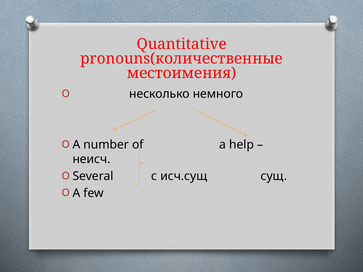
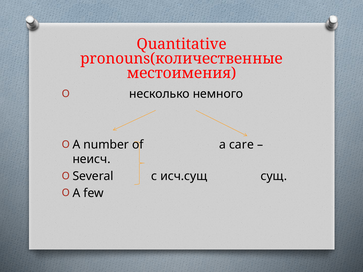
help: help -> care
